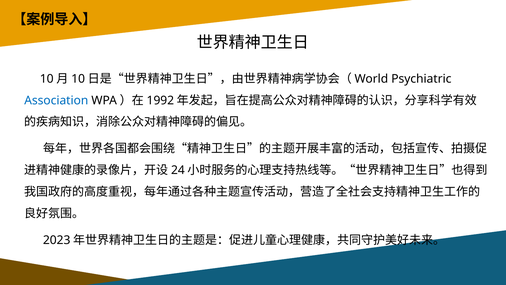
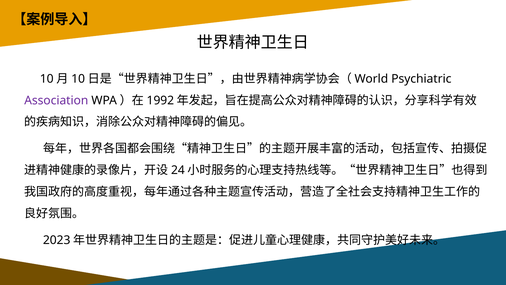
Association colour: blue -> purple
